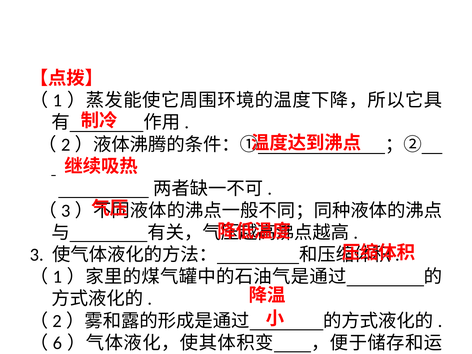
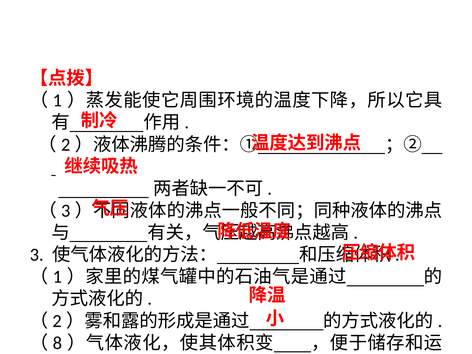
6: 6 -> 8
